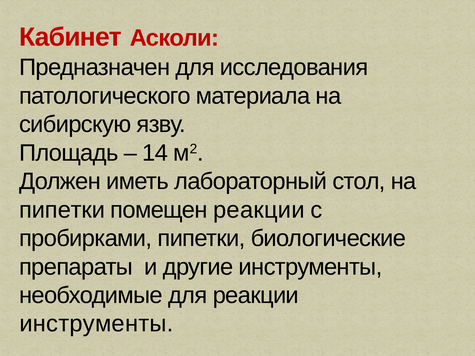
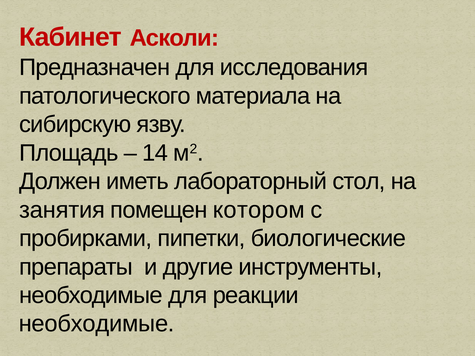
пипетки at (62, 210): пипетки -> занятия
помещен реакции: реакции -> котором
инструменты at (96, 324): инструменты -> необходимые
